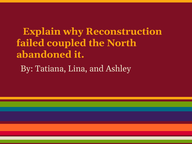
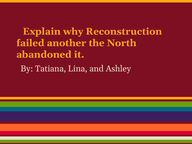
coupled: coupled -> another
